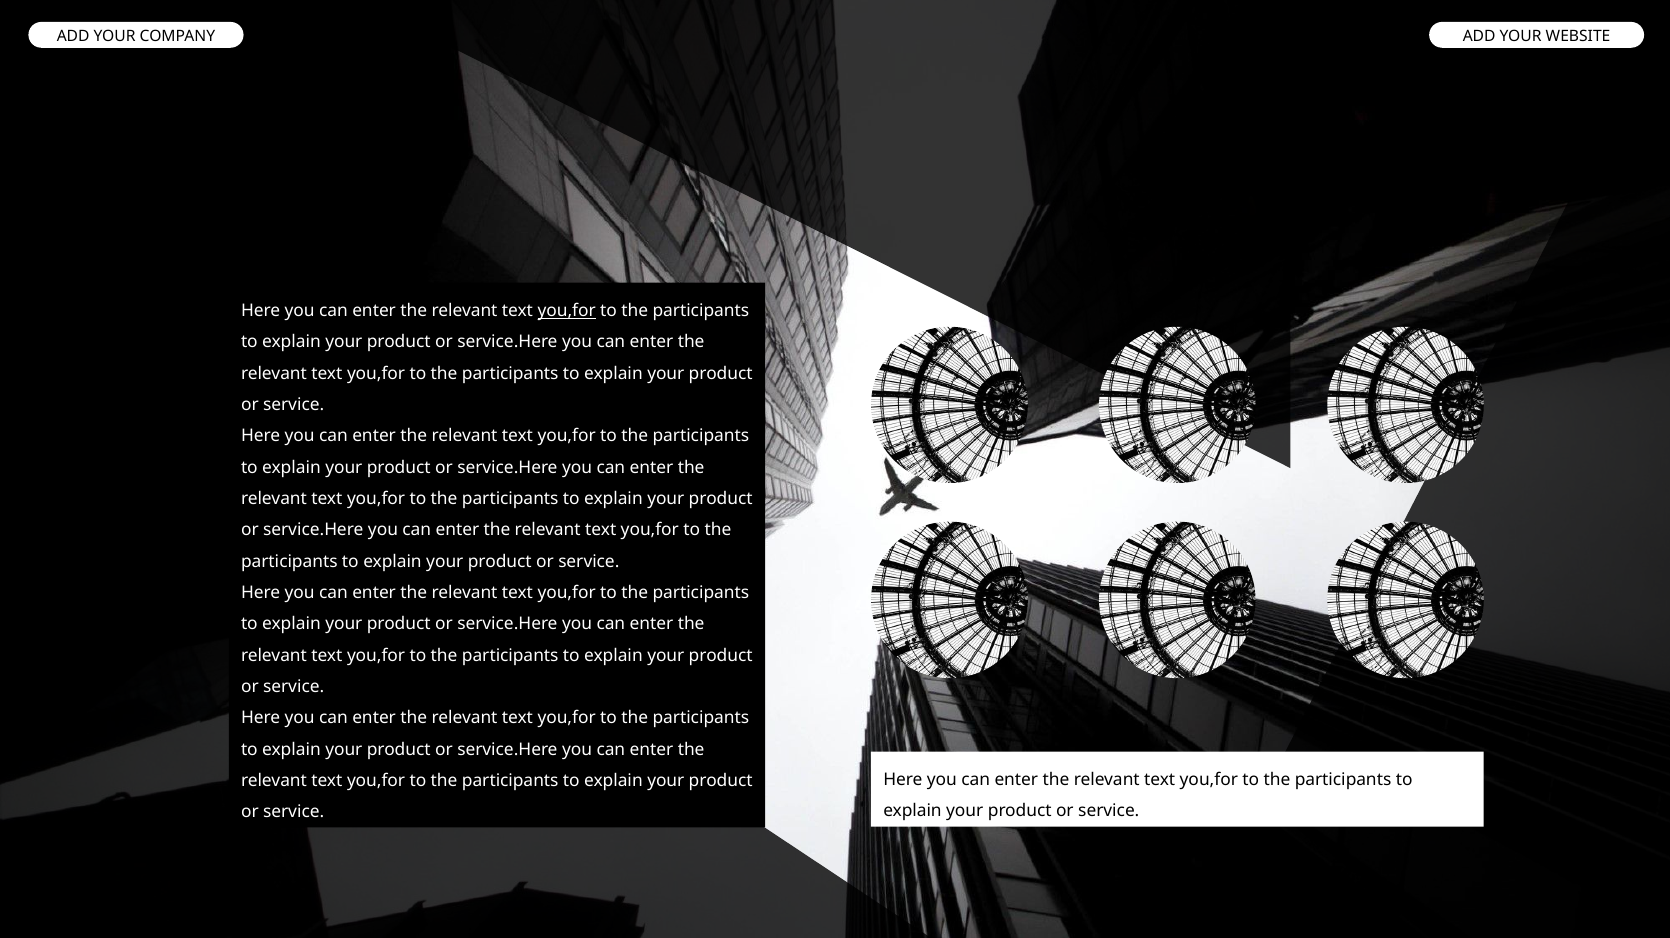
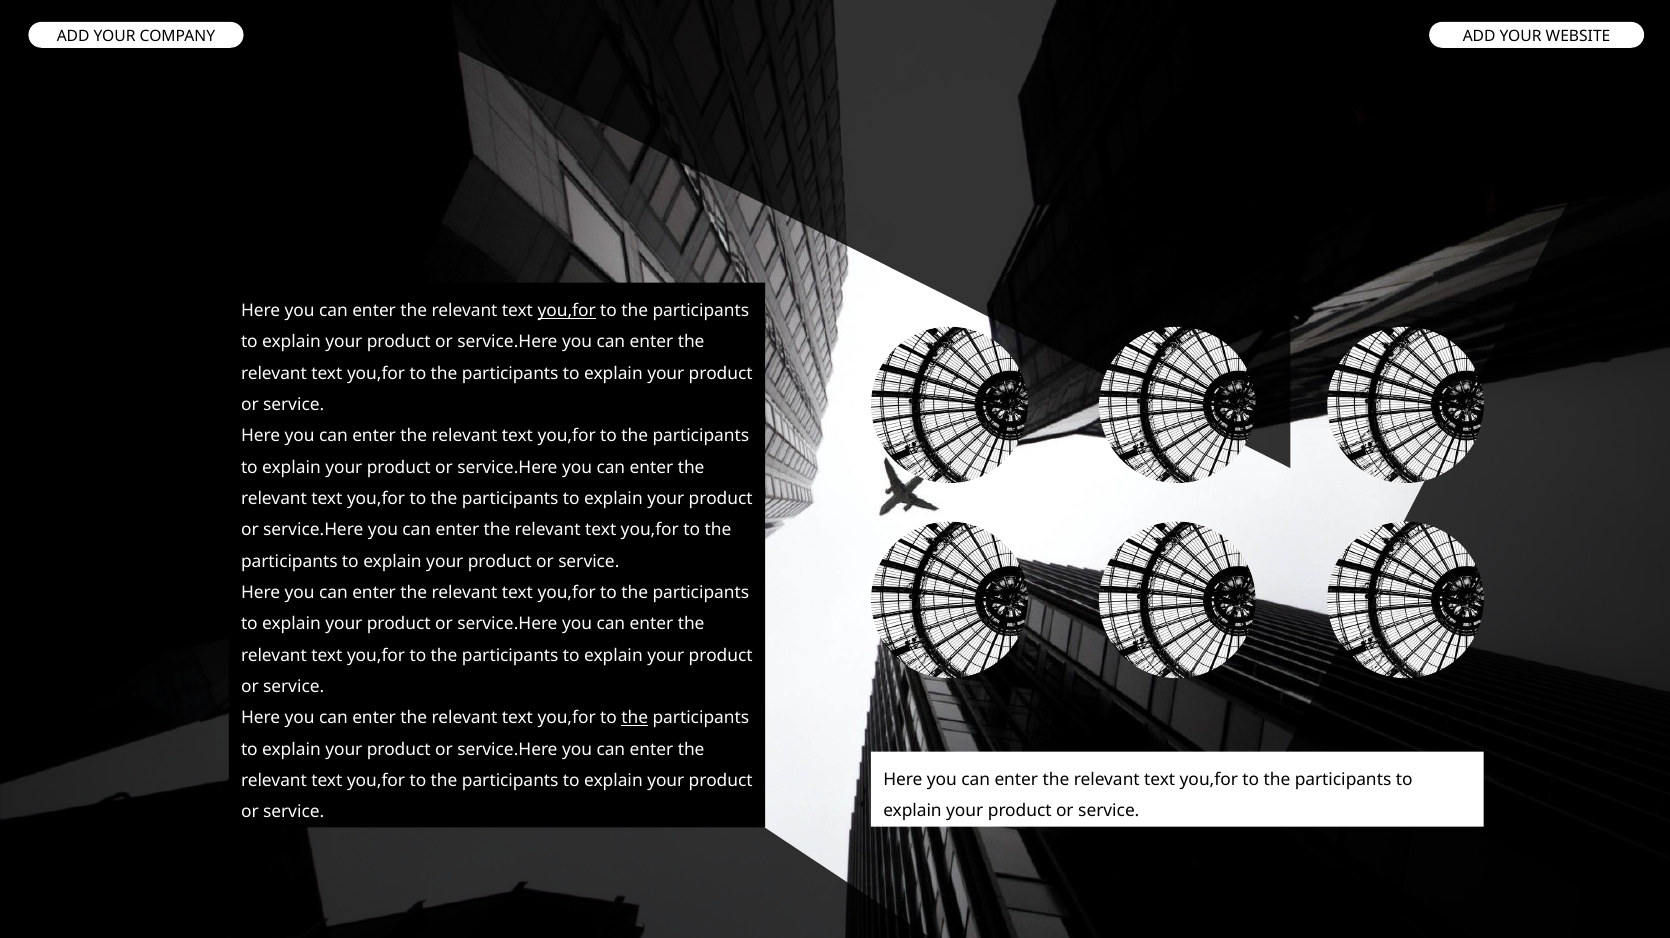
the at (635, 718) underline: none -> present
